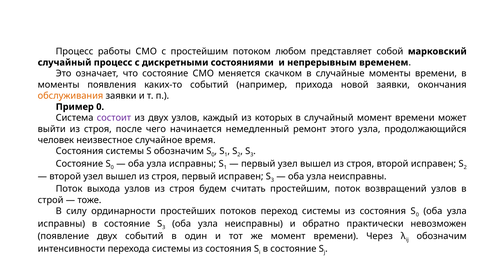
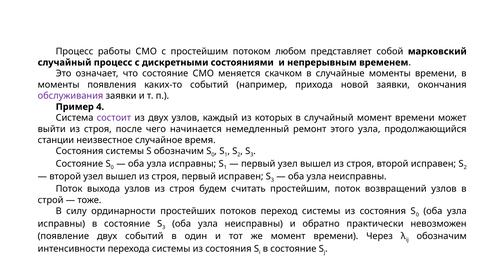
обслуживания colour: orange -> purple
Пример 0: 0 -> 4
человек: человек -> станции
